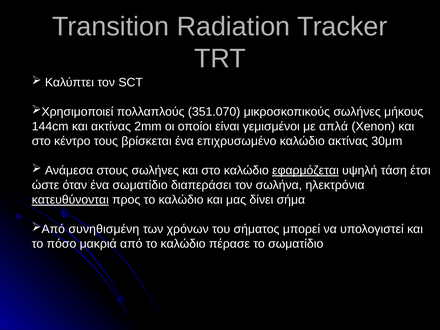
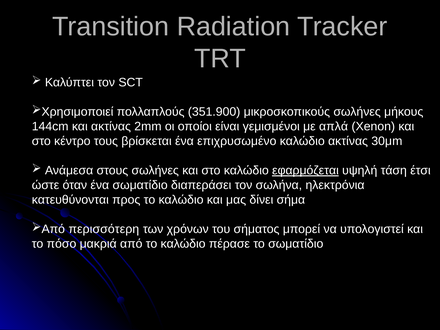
351.070: 351.070 -> 351.900
κατευθύνονται underline: present -> none
συνηθισμένη: συνηθισμένη -> περισσότερη
